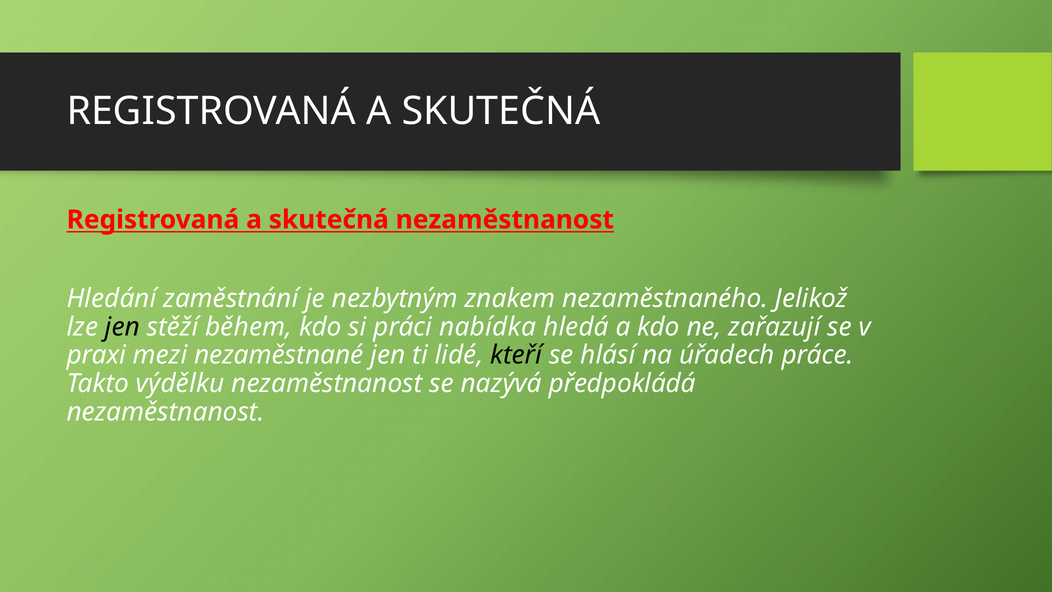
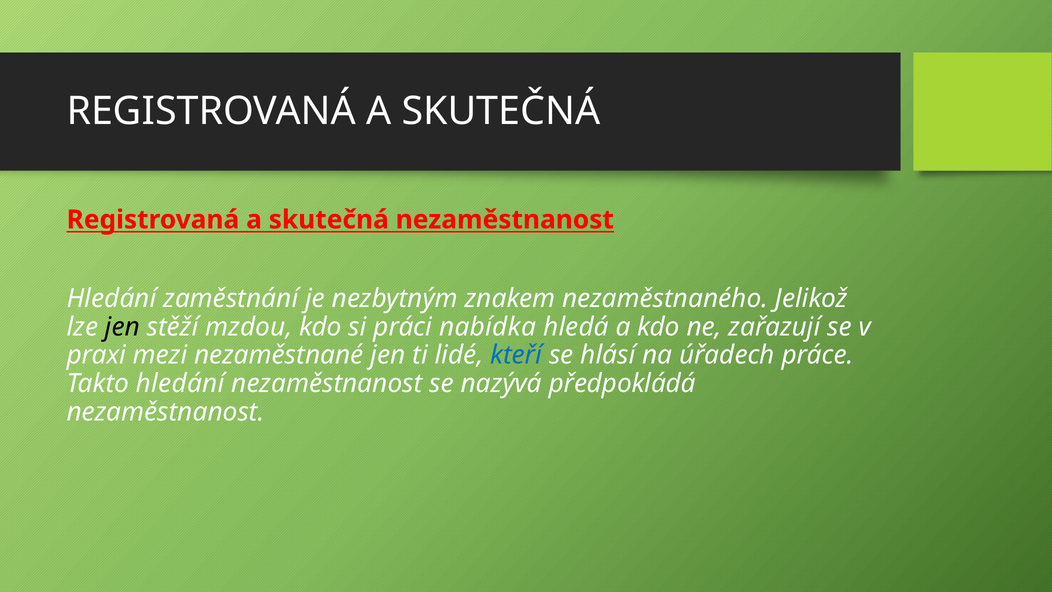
během: během -> mzdou
kteří colour: black -> blue
Takto výdělku: výdělku -> hledání
